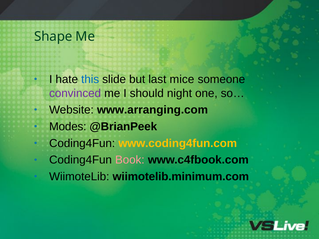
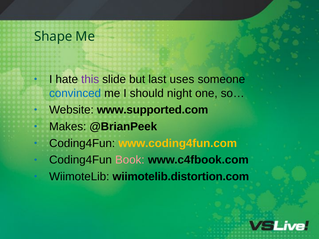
this colour: blue -> purple
mice: mice -> uses
convinced colour: purple -> blue
www.arranging.com: www.arranging.com -> www.supported.com
Modes: Modes -> Makes
wiimotelib.minimum.com: wiimotelib.minimum.com -> wiimotelib.distortion.com
